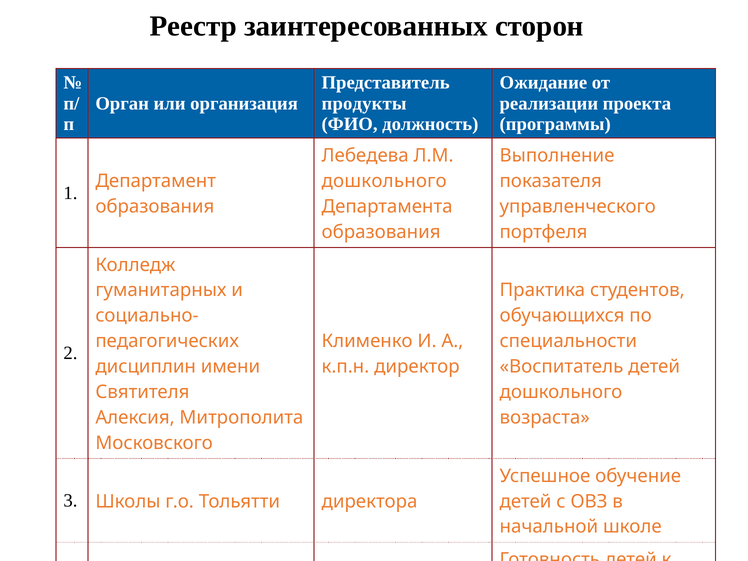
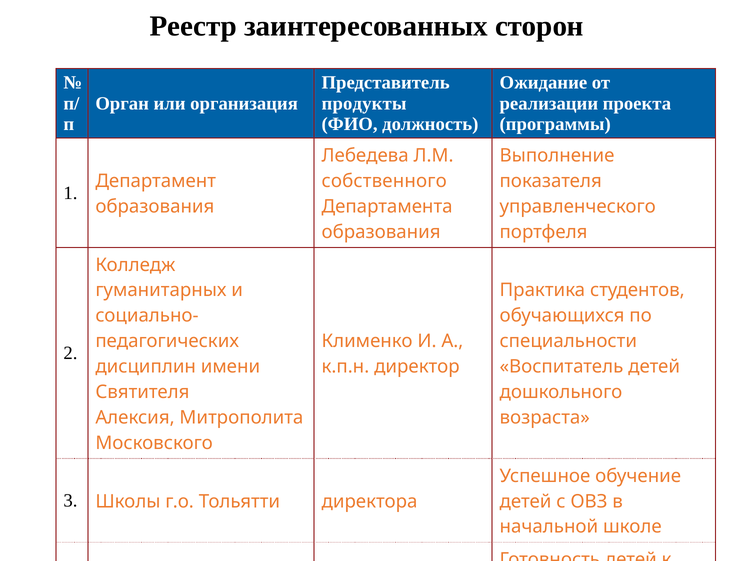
дошкольного at (384, 181): дошкольного -> собственного
